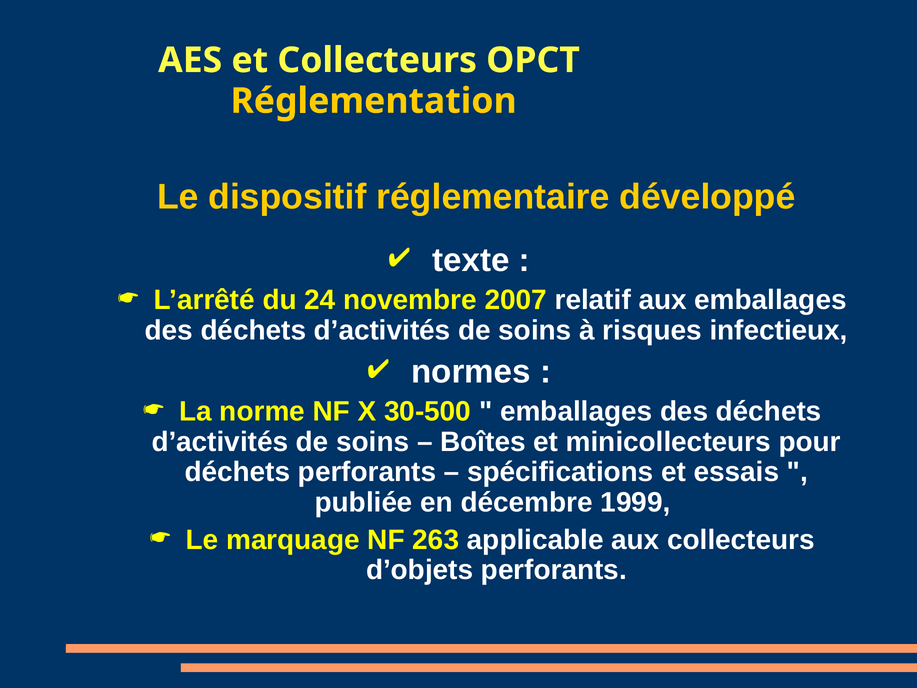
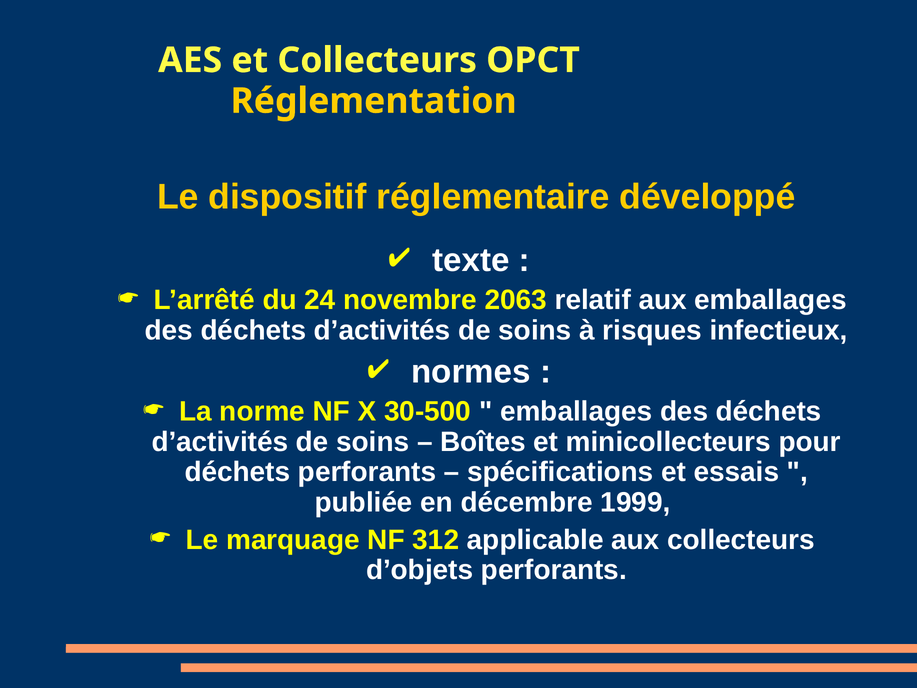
2007: 2007 -> 2063
263: 263 -> 312
